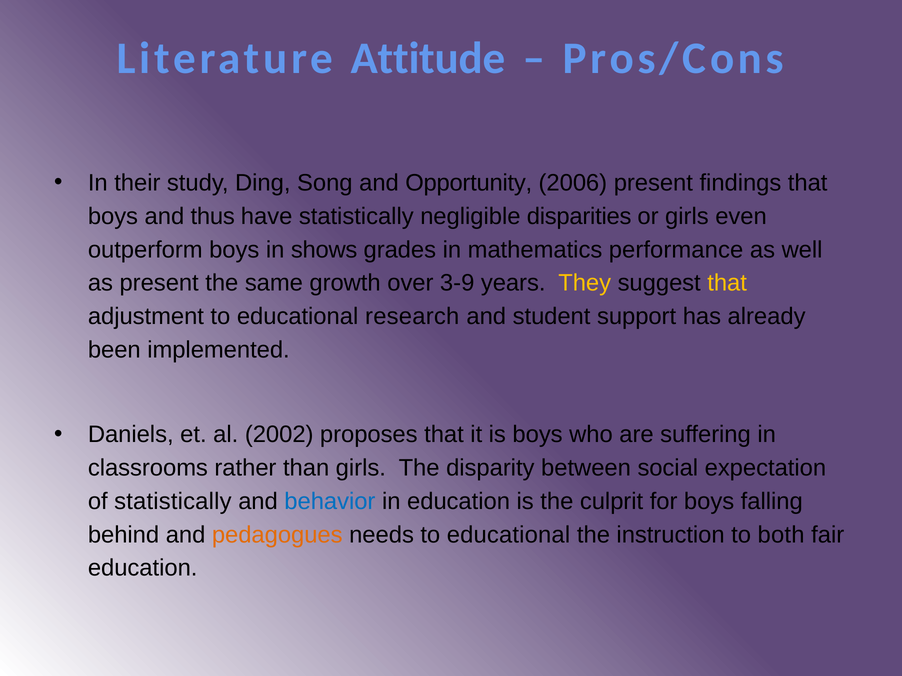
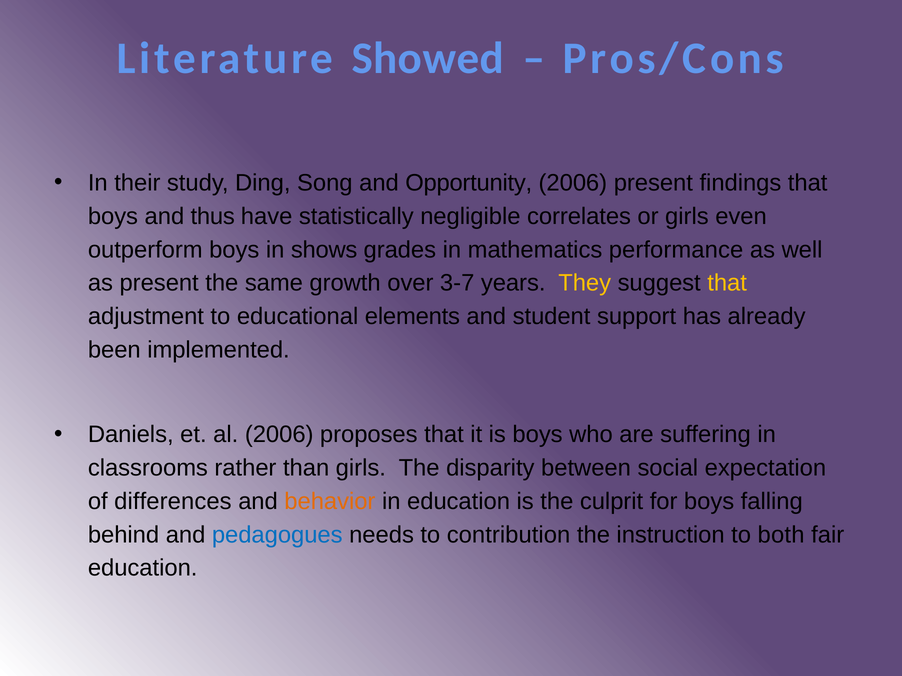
Attitude: Attitude -> Showed
disparities: disparities -> correlates
3-9: 3-9 -> 3-7
research: research -> elements
al 2002: 2002 -> 2006
of statistically: statistically -> differences
behavior colour: blue -> orange
pedagogues colour: orange -> blue
needs to educational: educational -> contribution
